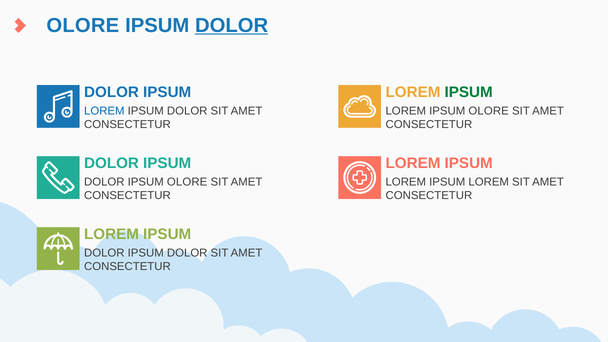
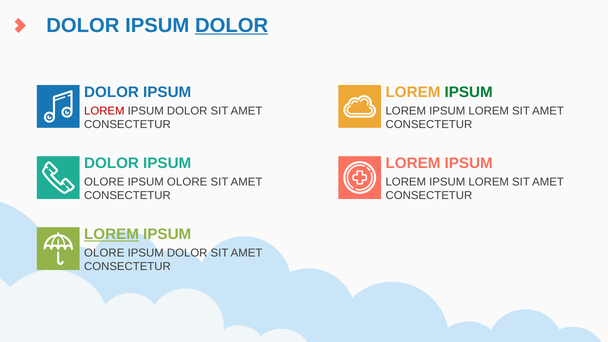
OLORE at (83, 25): OLORE -> DOLOR
LOREM at (104, 111) colour: blue -> red
OLORE at (489, 111): OLORE -> LOREM
DOLOR at (104, 182): DOLOR -> OLORE
LOREM at (112, 234) underline: none -> present
DOLOR at (104, 253): DOLOR -> OLORE
